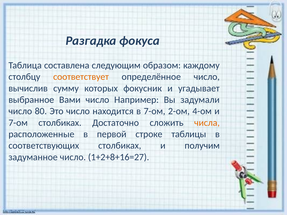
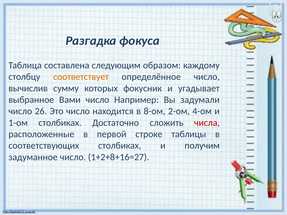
80: 80 -> 26
в 7-ом: 7-ом -> 8-ом
7-ом at (18, 123): 7-ом -> 1-ом
числа colour: orange -> red
